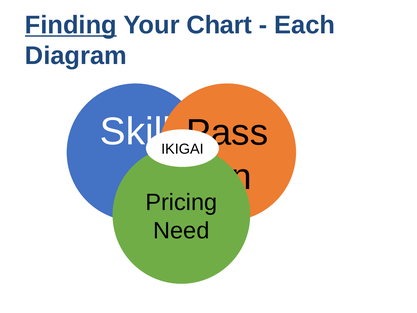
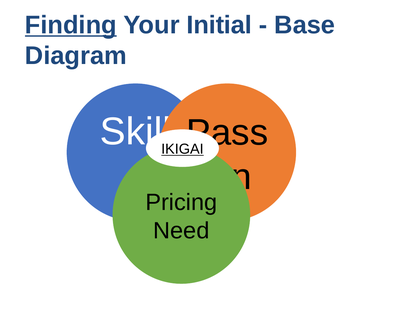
Chart: Chart -> Initial
Each: Each -> Base
IKIGAI underline: none -> present
